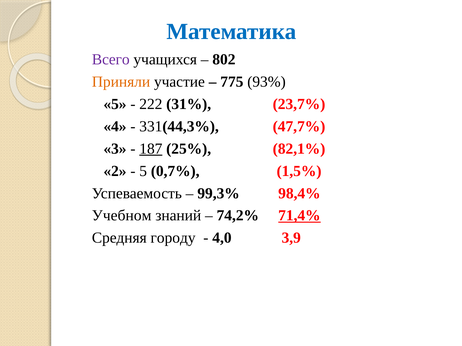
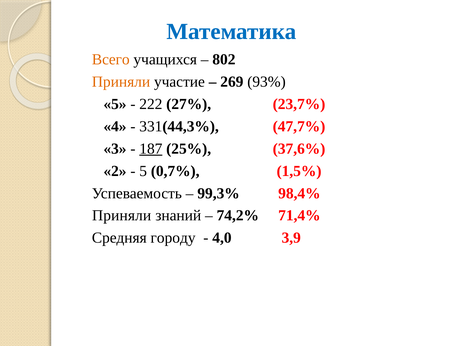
Всего colour: purple -> orange
775: 775 -> 269
31%: 31% -> 27%
82,1%: 82,1% -> 37,6%
Учебном at (122, 216): Учебном -> Приняли
71,4% underline: present -> none
